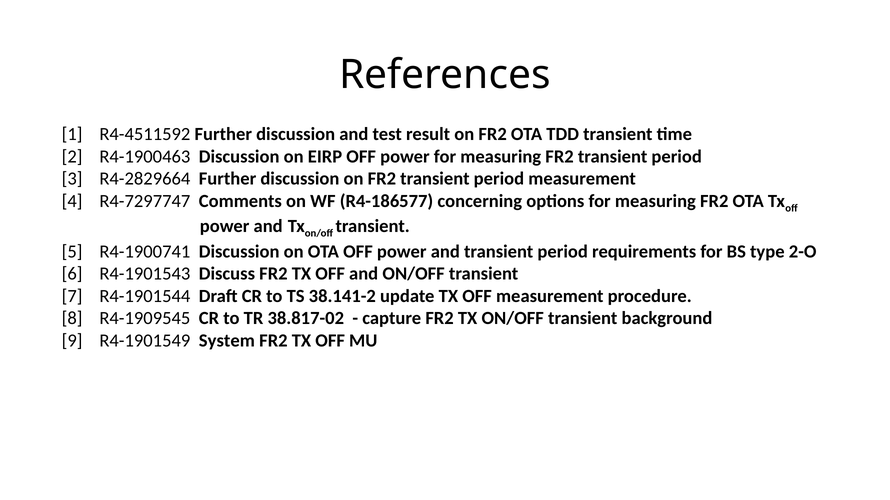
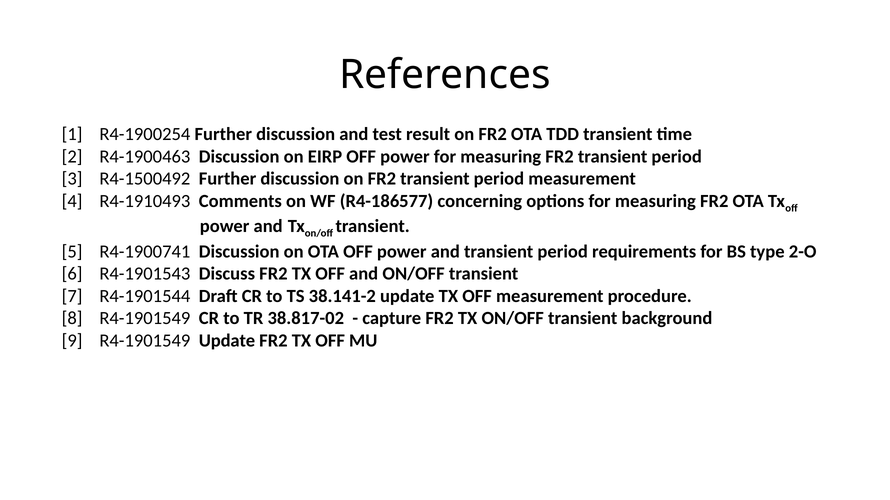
R4-4511592: R4-4511592 -> R4-1900254
R4-2829664: R4-2829664 -> R4-1500492
R4-7297747: R4-7297747 -> R4-1910493
8 R4-1909545: R4-1909545 -> R4-1901549
R4-1901549 System: System -> Update
